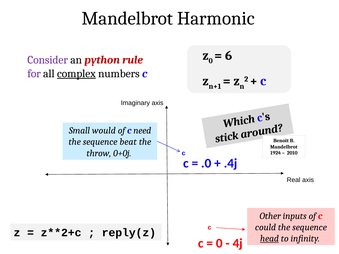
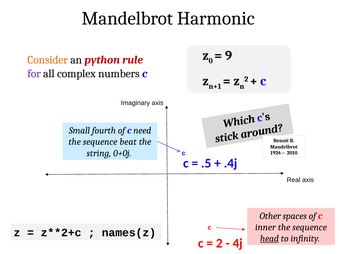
6: 6 -> 9
Consider colour: purple -> orange
complex underline: present -> none
would: would -> fourth
throw: throw -> string
.0: .0 -> .5
inputs: inputs -> spaces
could: could -> inner
reply(z: reply(z -> names(z
0 at (219, 244): 0 -> 2
